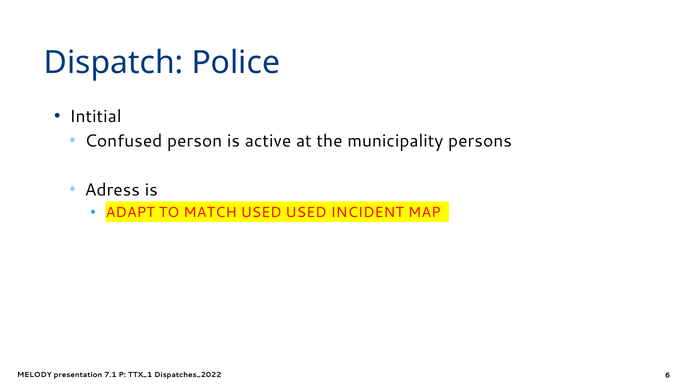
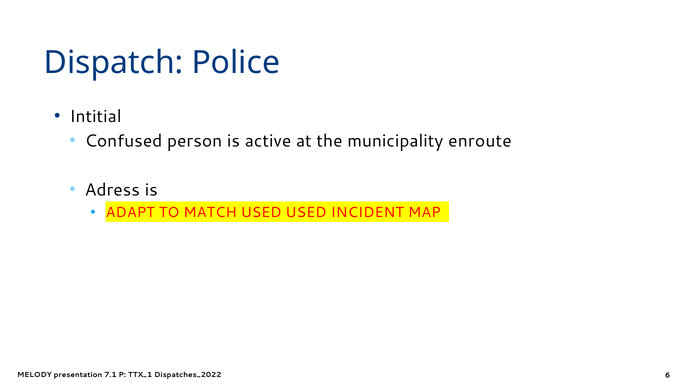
persons: persons -> enroute
